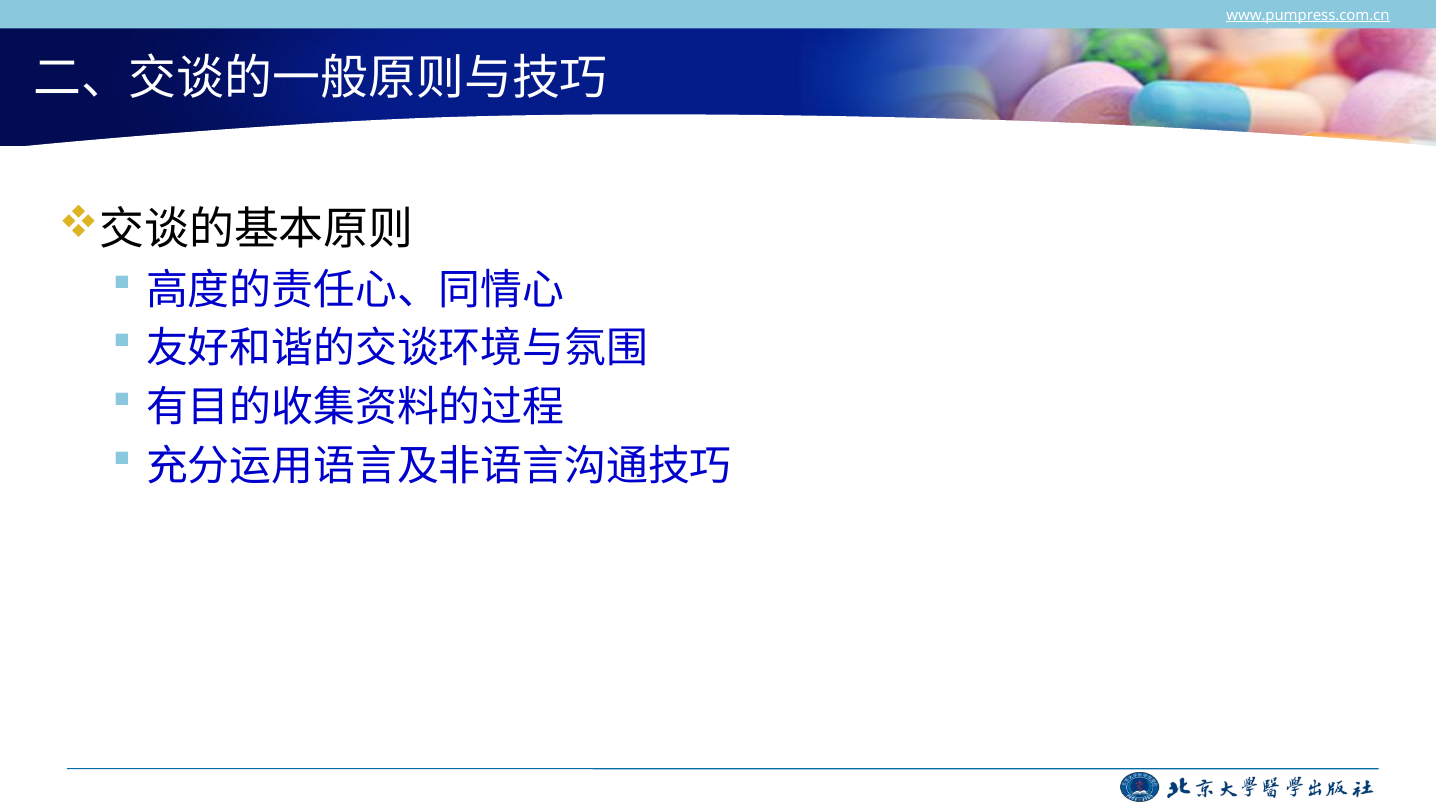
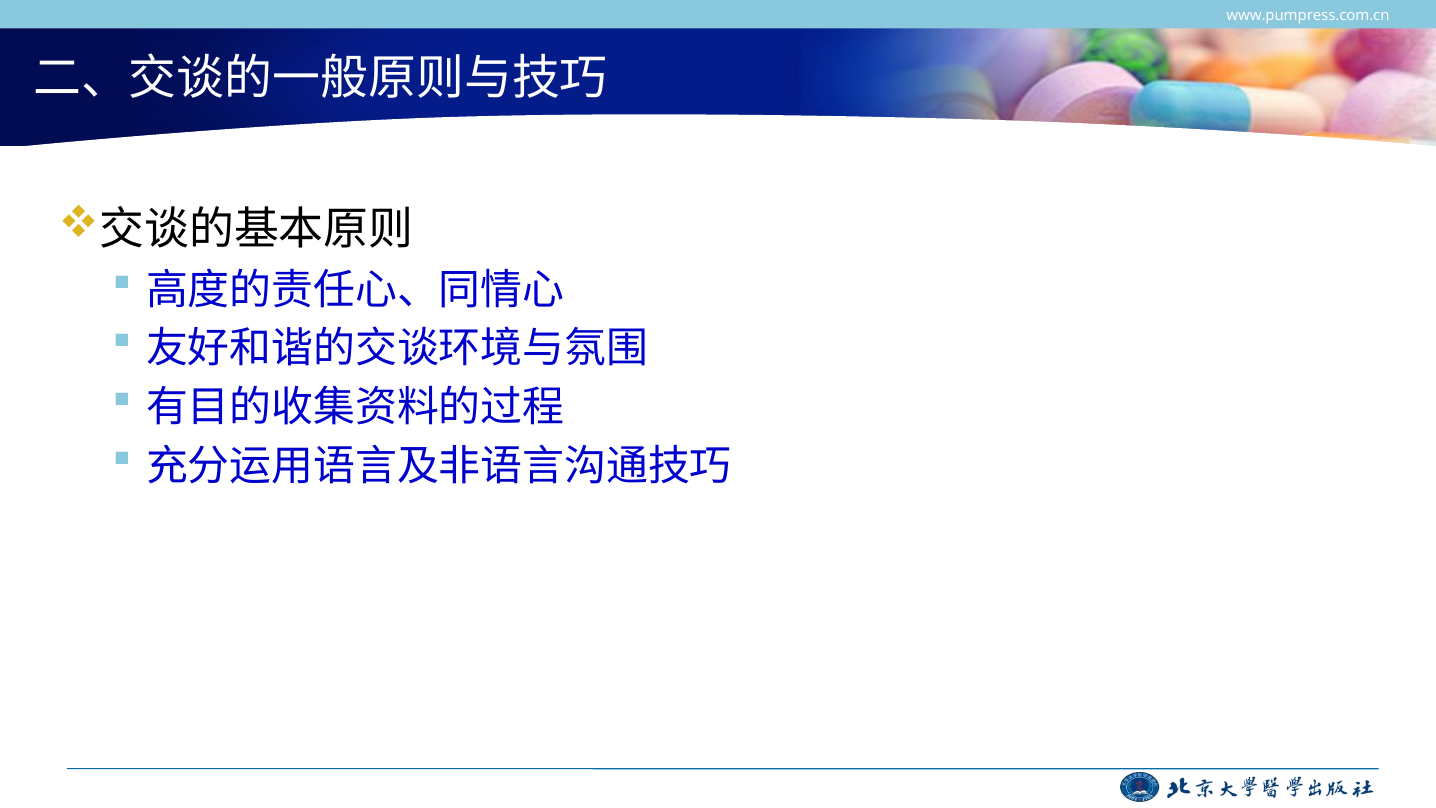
www.pumpress.com.cn underline: present -> none
